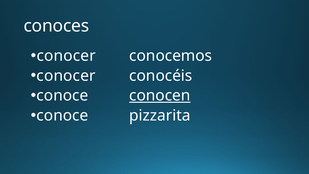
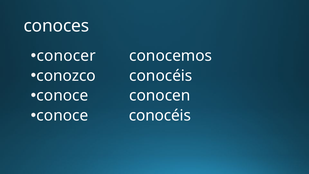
conocer at (66, 76): conocer -> conozco
conocen underline: present -> none
conoce pizzarita: pizzarita -> conocéis
